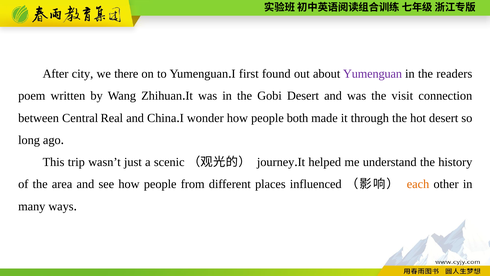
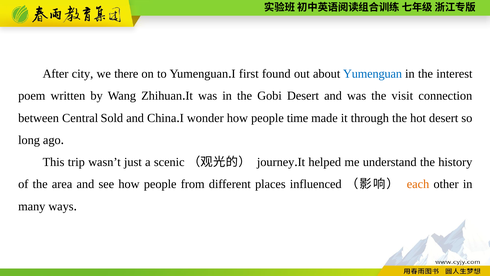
Yumenguan at (373, 74) colour: purple -> blue
readers: readers -> interest
Real: Real -> Sold
both: both -> time
